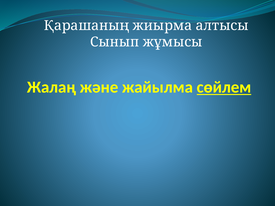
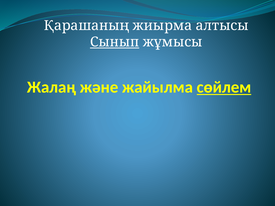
Сынып underline: none -> present
